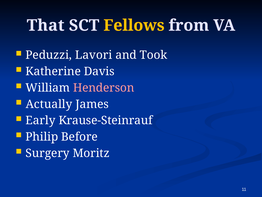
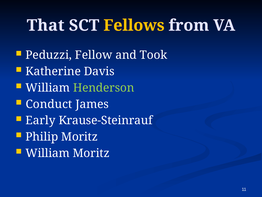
Lavori: Lavori -> Fellow
Henderson colour: pink -> light green
Actually: Actually -> Conduct
Philip Before: Before -> Moritz
Surgery at (48, 153): Surgery -> William
